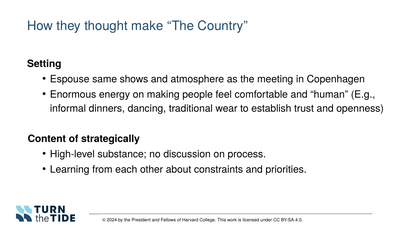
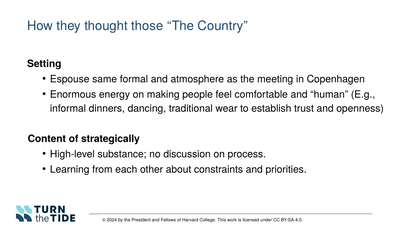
make: make -> those
shows: shows -> formal
